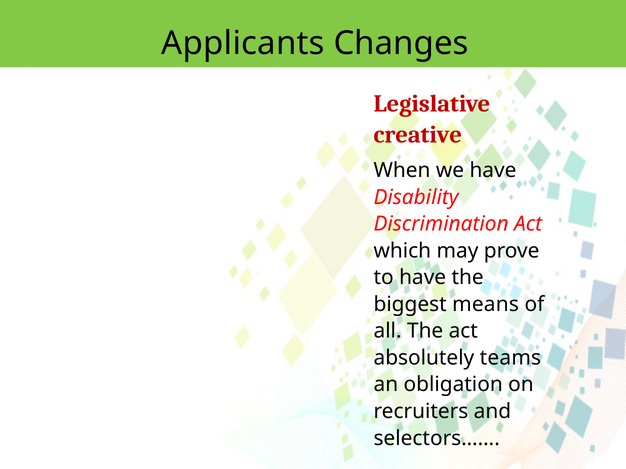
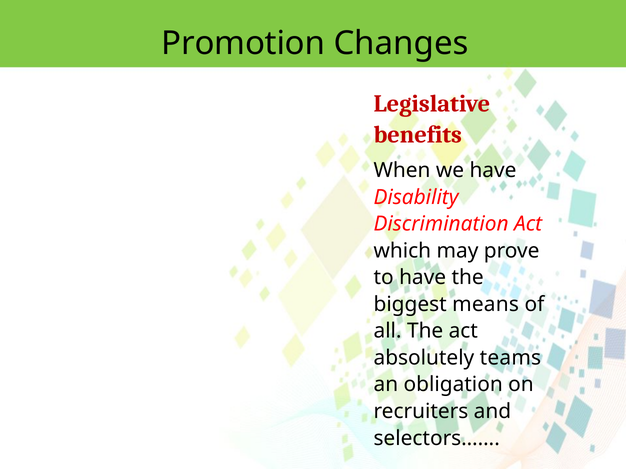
Applicants: Applicants -> Promotion
creative: creative -> benefits
